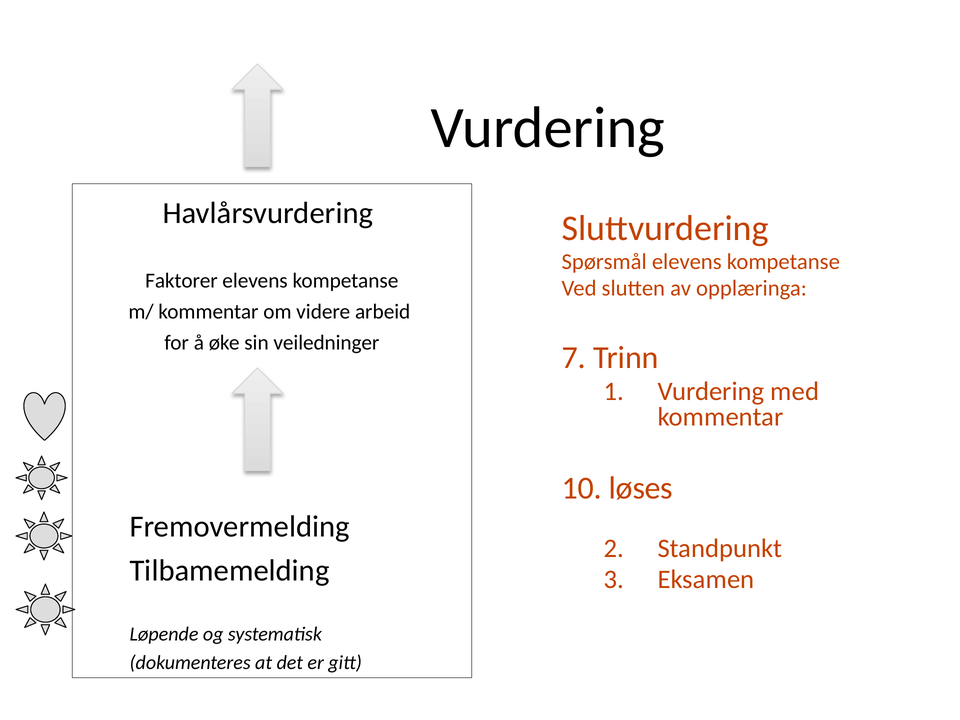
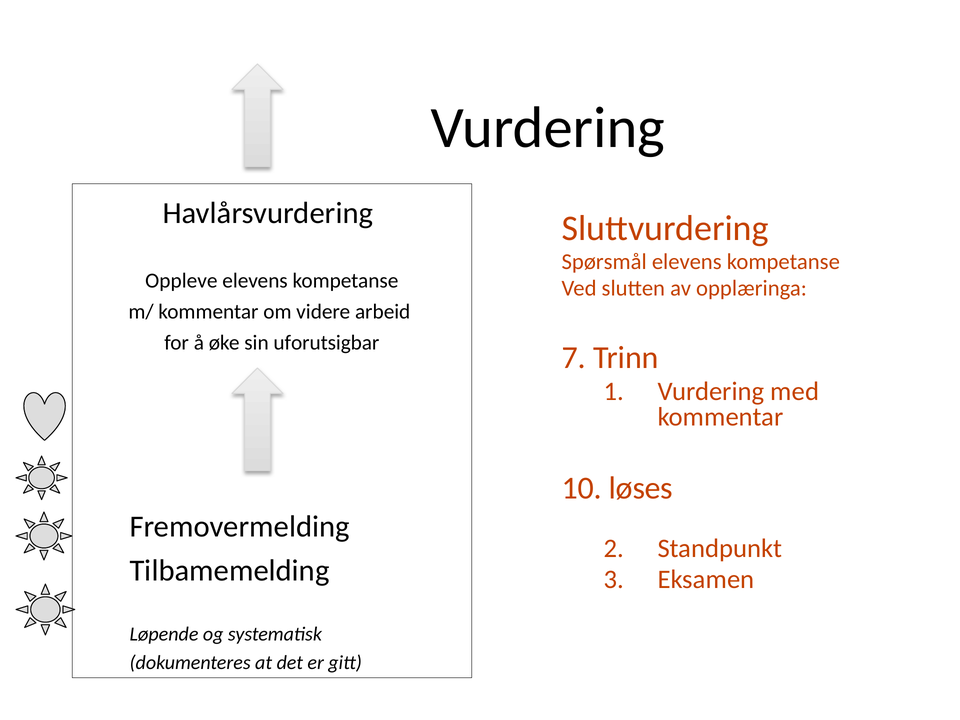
Faktorer: Faktorer -> Oppleve
veiledninger: veiledninger -> uforutsigbar
